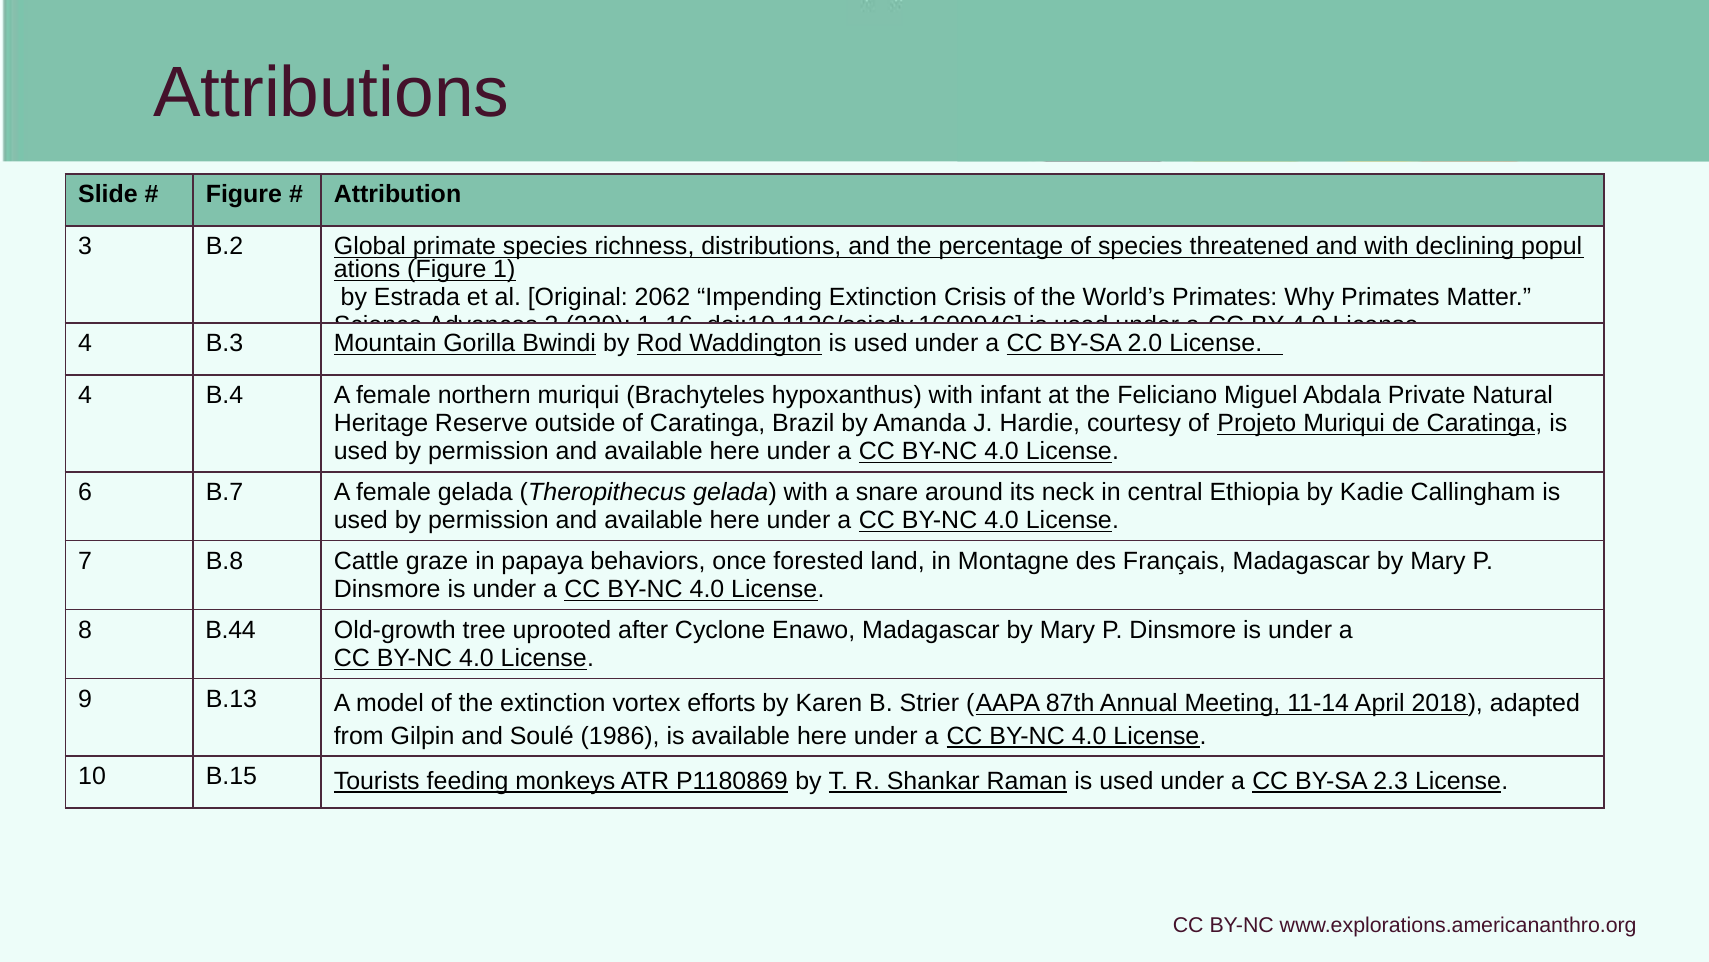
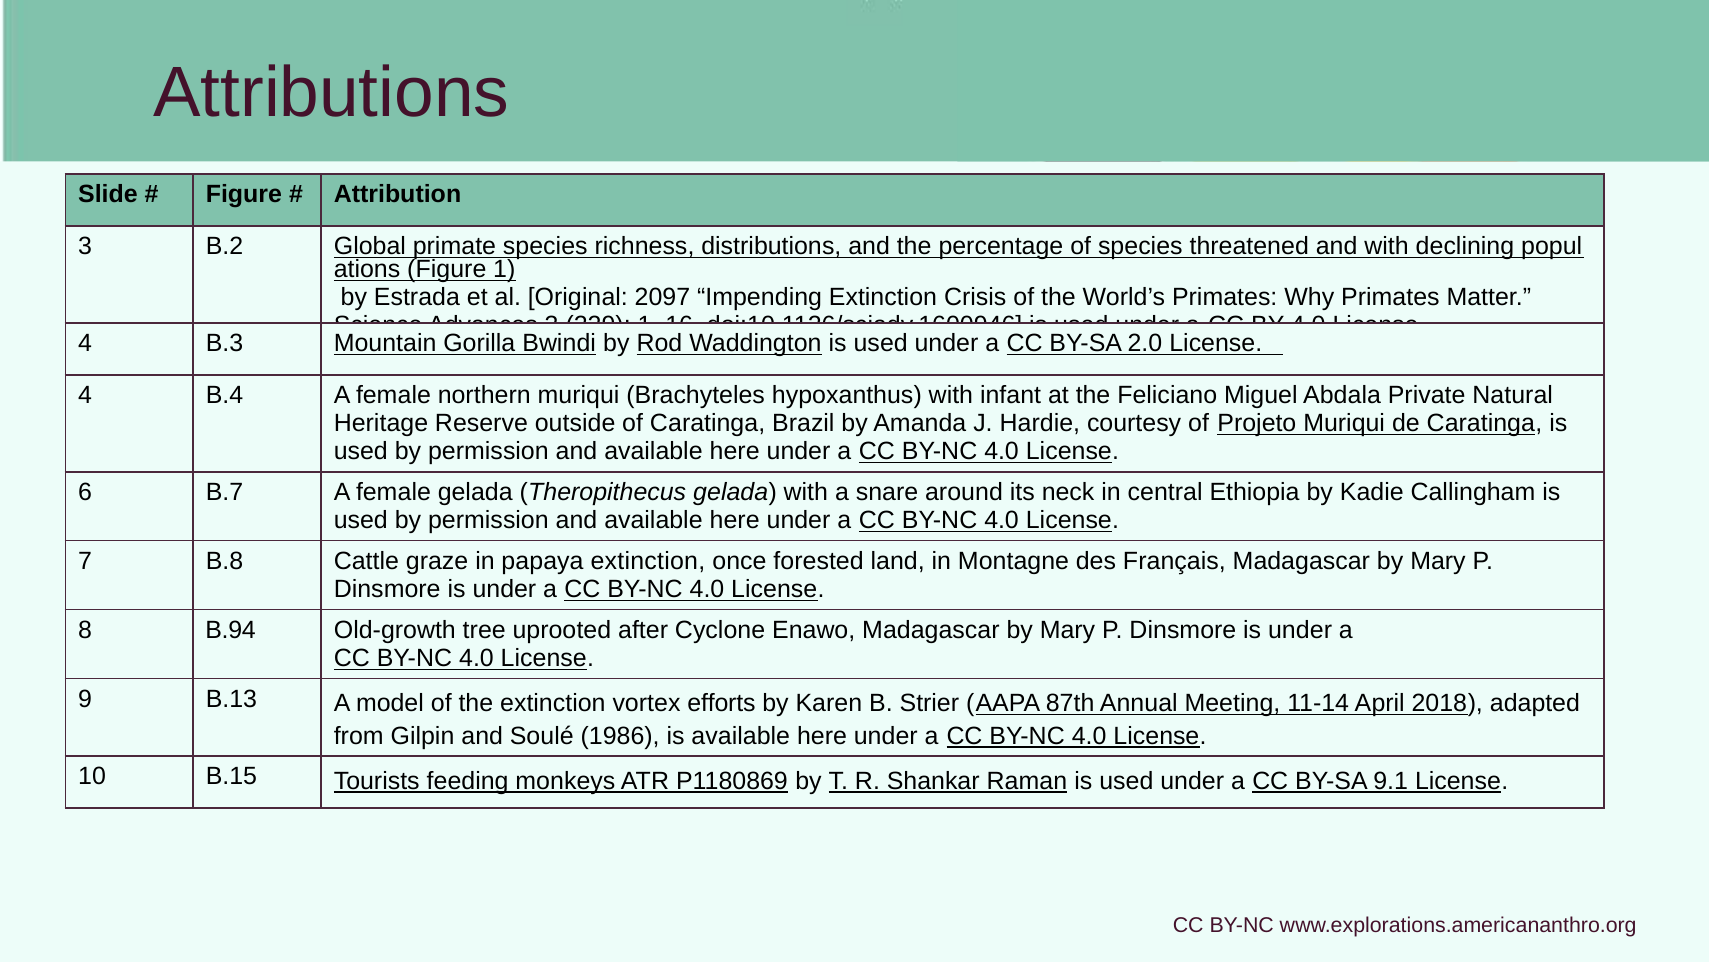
2062: 2062 -> 2097
papaya behaviors: behaviors -> extinction
B.44: B.44 -> B.94
2.3: 2.3 -> 9.1
